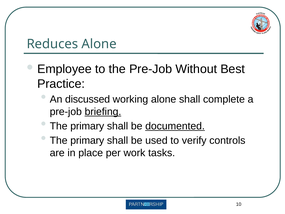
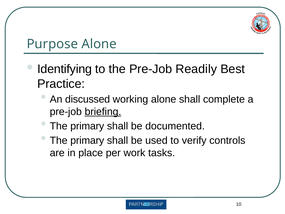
Reduces: Reduces -> Purpose
Employee: Employee -> Identifying
Without: Without -> Readily
documented underline: present -> none
